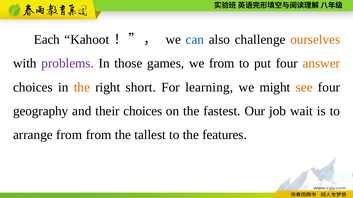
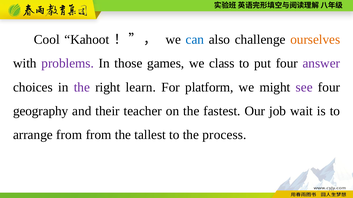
Each: Each -> Cool
we from: from -> class
answer colour: orange -> purple
the at (82, 87) colour: orange -> purple
short: short -> learn
learning: learning -> platform
see colour: orange -> purple
their choices: choices -> teacher
features: features -> process
